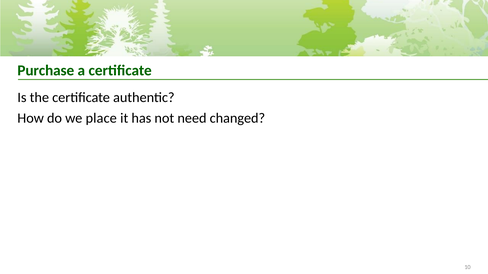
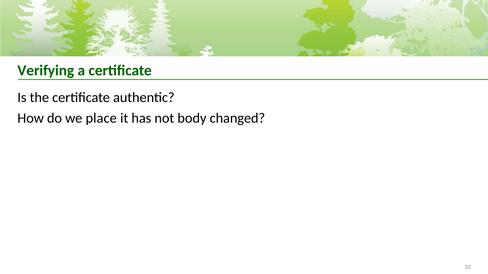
Purchase: Purchase -> Verifying
need: need -> body
